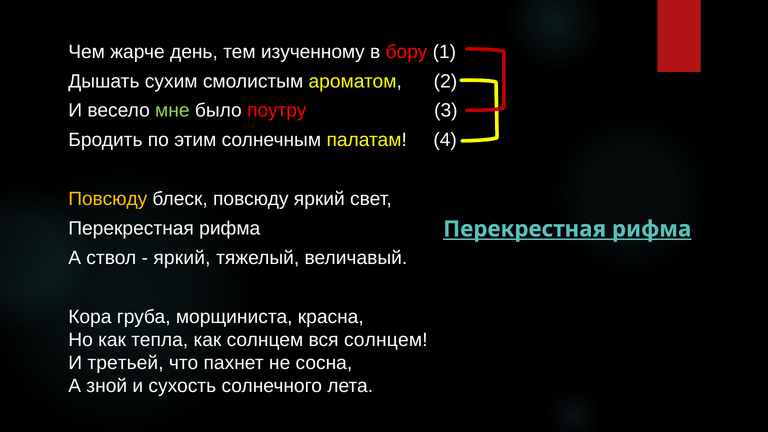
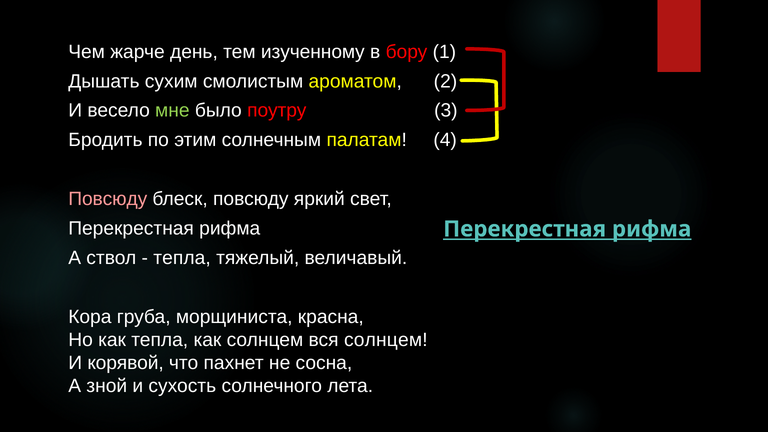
Повсюду at (108, 199) colour: yellow -> pink
яркий at (182, 258): яркий -> тепла
третьей: третьей -> корявой
